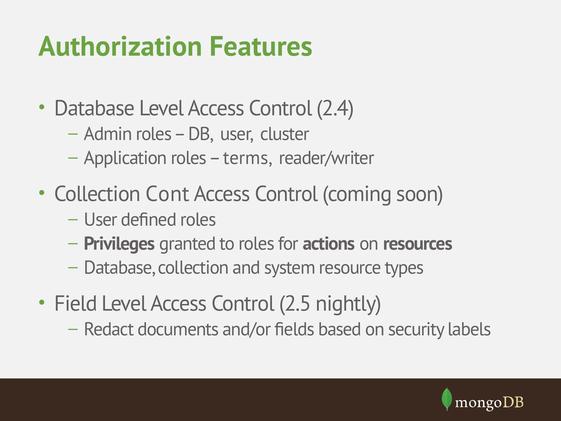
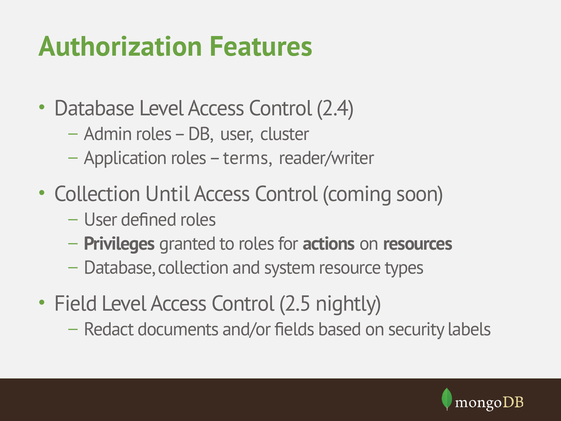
Cont: Cont -> Until
